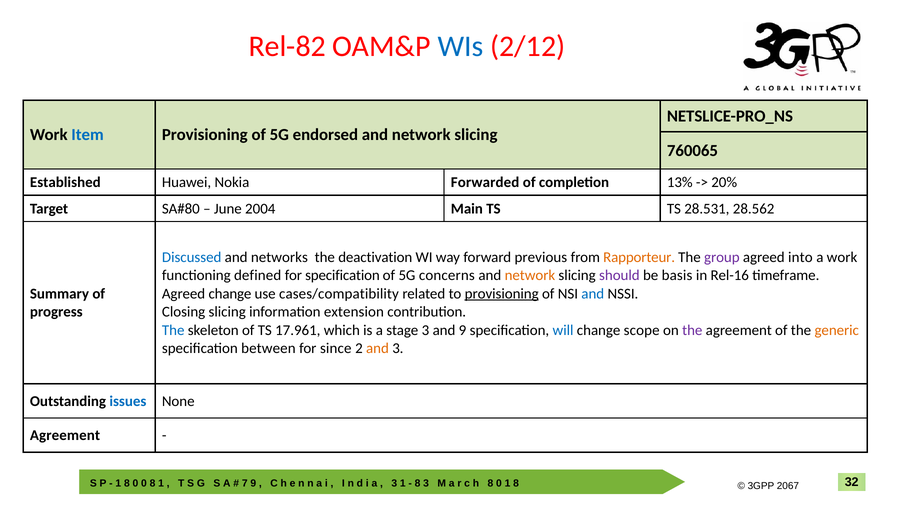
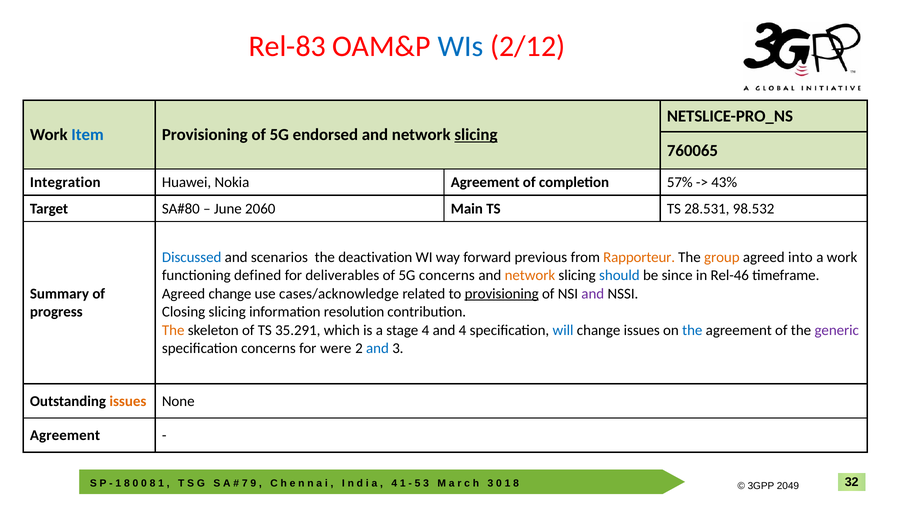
Rel-82: Rel-82 -> Rel-83
slicing at (476, 135) underline: none -> present
Established: Established -> Integration
Nokia Forwarded: Forwarded -> Agreement
13%: 13% -> 57%
20%: 20% -> 43%
2004: 2004 -> 2060
28.562: 28.562 -> 98.532
networks: networks -> scenarios
group colour: purple -> orange
for specification: specification -> deliverables
should colour: purple -> blue
basis: basis -> since
Rel-16: Rel-16 -> Rel-46
cases/compatibility: cases/compatibility -> cases/acknowledge
and at (593, 294) colour: blue -> purple
extension: extension -> resolution
The at (173, 330) colour: blue -> orange
17.961: 17.961 -> 35.291
stage 3: 3 -> 4
and 9: 9 -> 4
change scope: scope -> issues
the at (692, 330) colour: purple -> blue
generic colour: orange -> purple
specification between: between -> concerns
since: since -> were
and at (377, 349) colour: orange -> blue
issues at (128, 401) colour: blue -> orange
3 at (394, 483): 3 -> 4
8 at (418, 483): 8 -> 5
8 at (490, 483): 8 -> 3
2067: 2067 -> 2049
